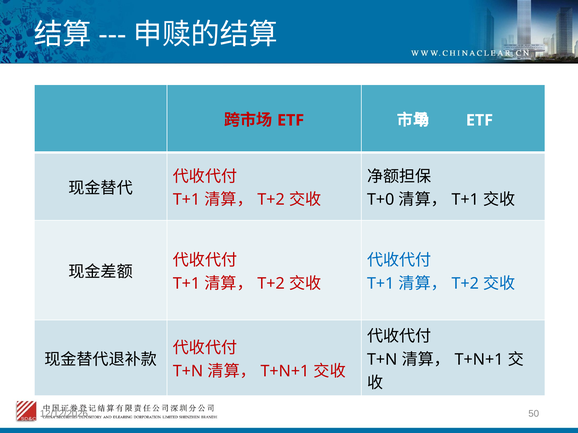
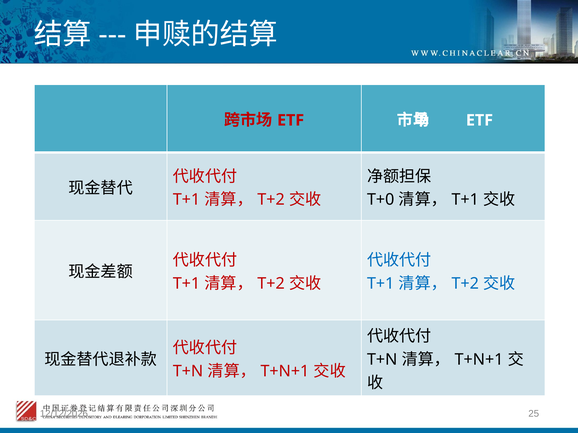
50: 50 -> 25
